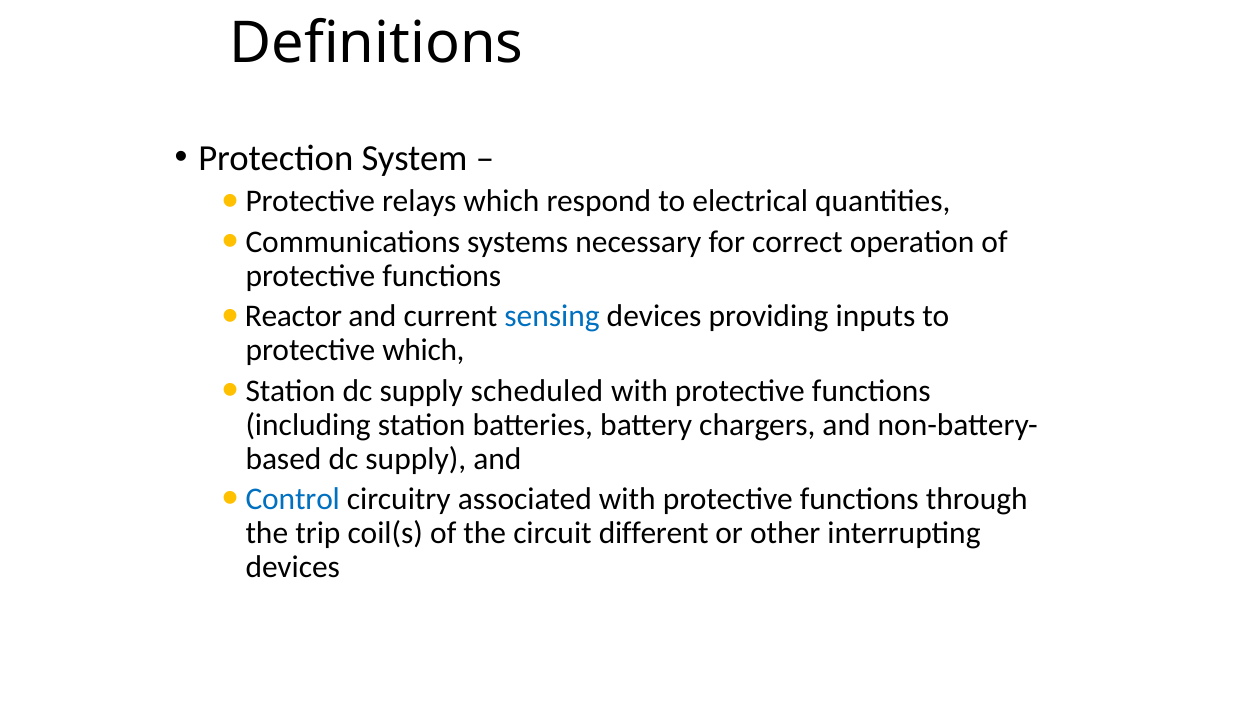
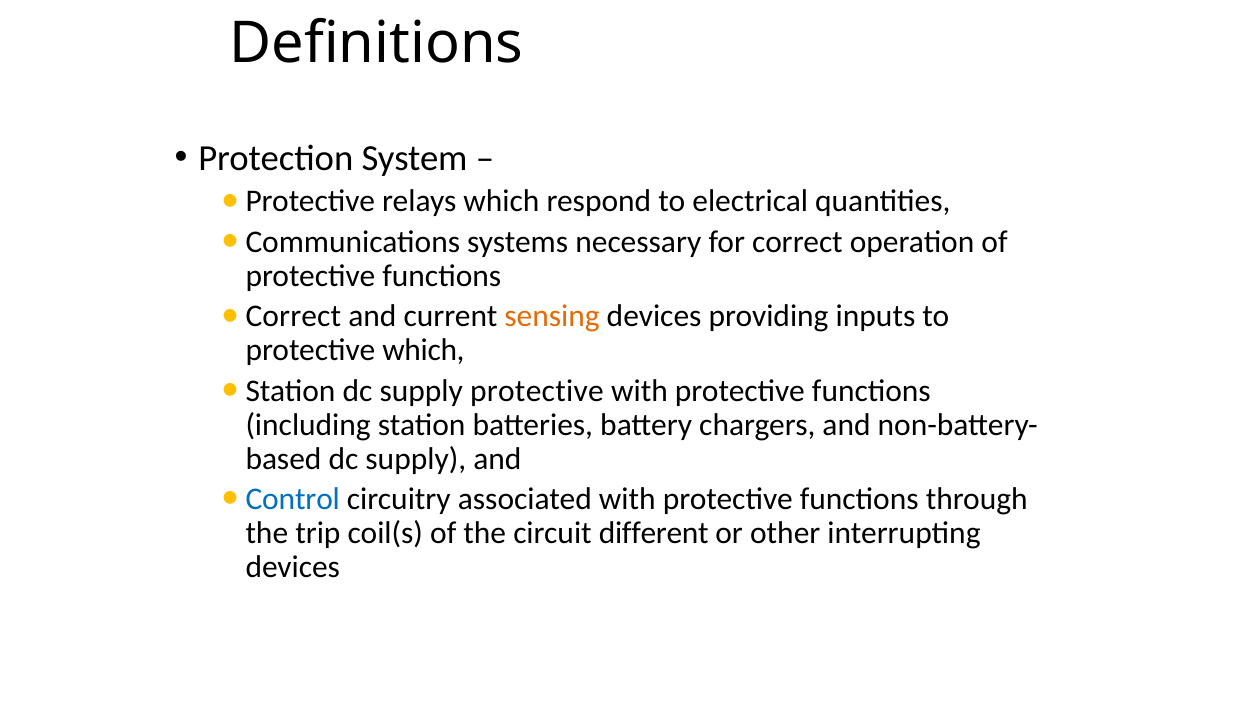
Reactor at (294, 316): Reactor -> Correct
sensing colour: blue -> orange
supply scheduled: scheduled -> protective
